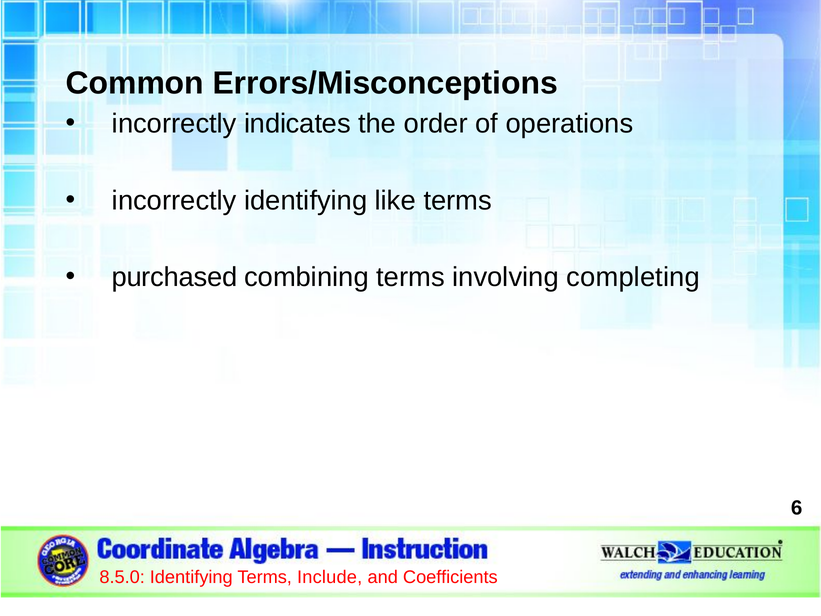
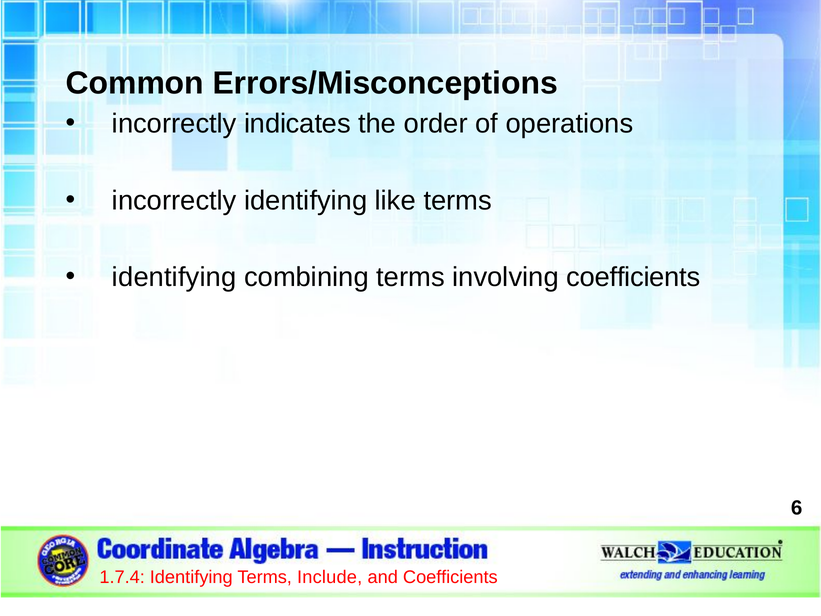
purchased at (174, 277): purchased -> identifying
involving completing: completing -> coefficients
8.5.0: 8.5.0 -> 1.7.4
